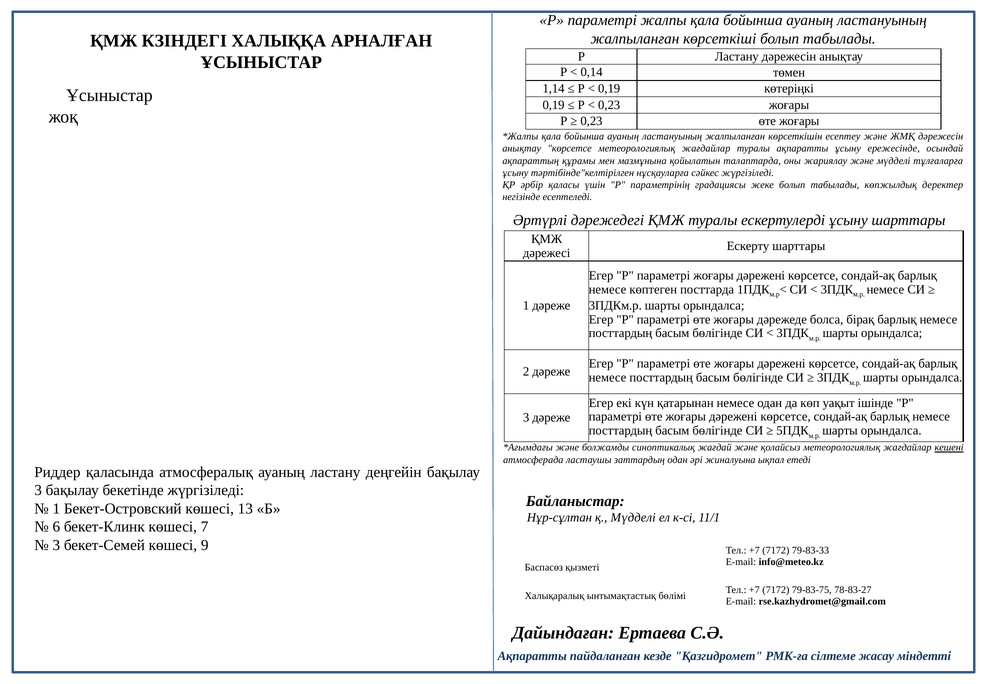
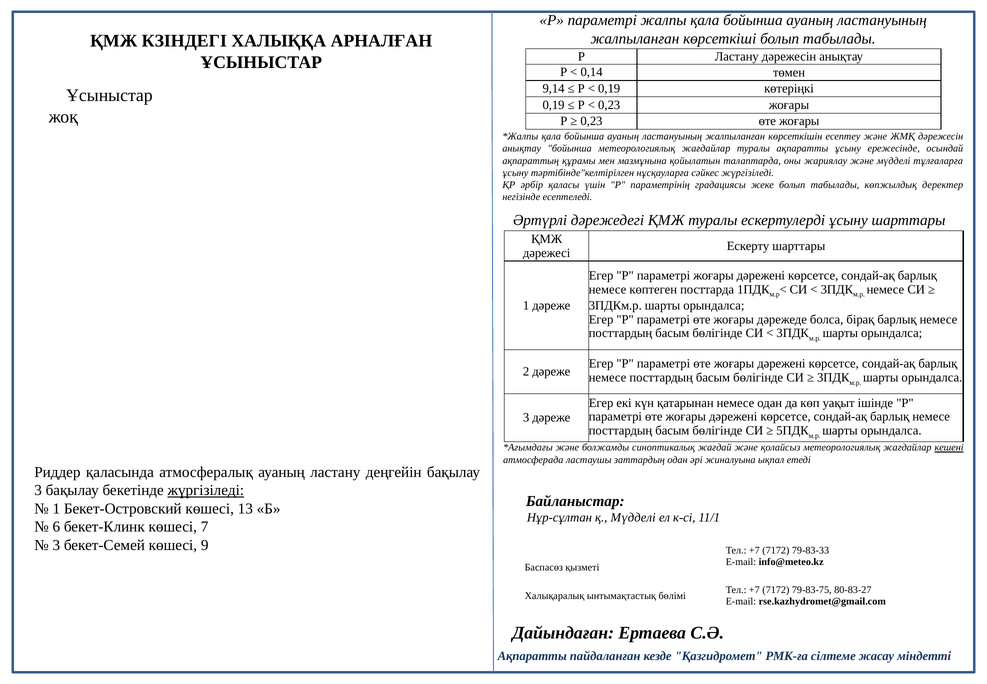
1,14: 1,14 -> 9,14
анықтау көрсетсе: көрсетсе -> бойынша
жүргізіледі at (206, 490) underline: none -> present
78-83-27: 78-83-27 -> 80-83-27
